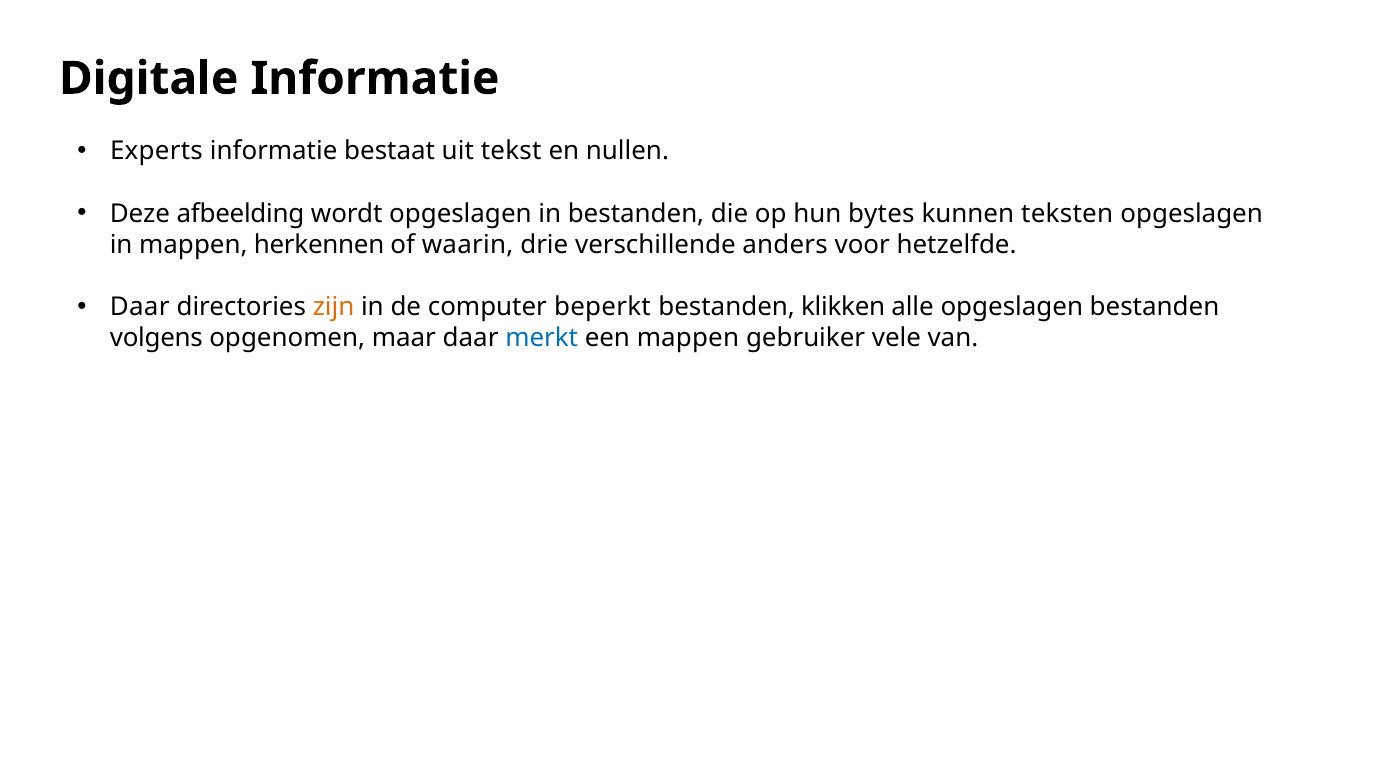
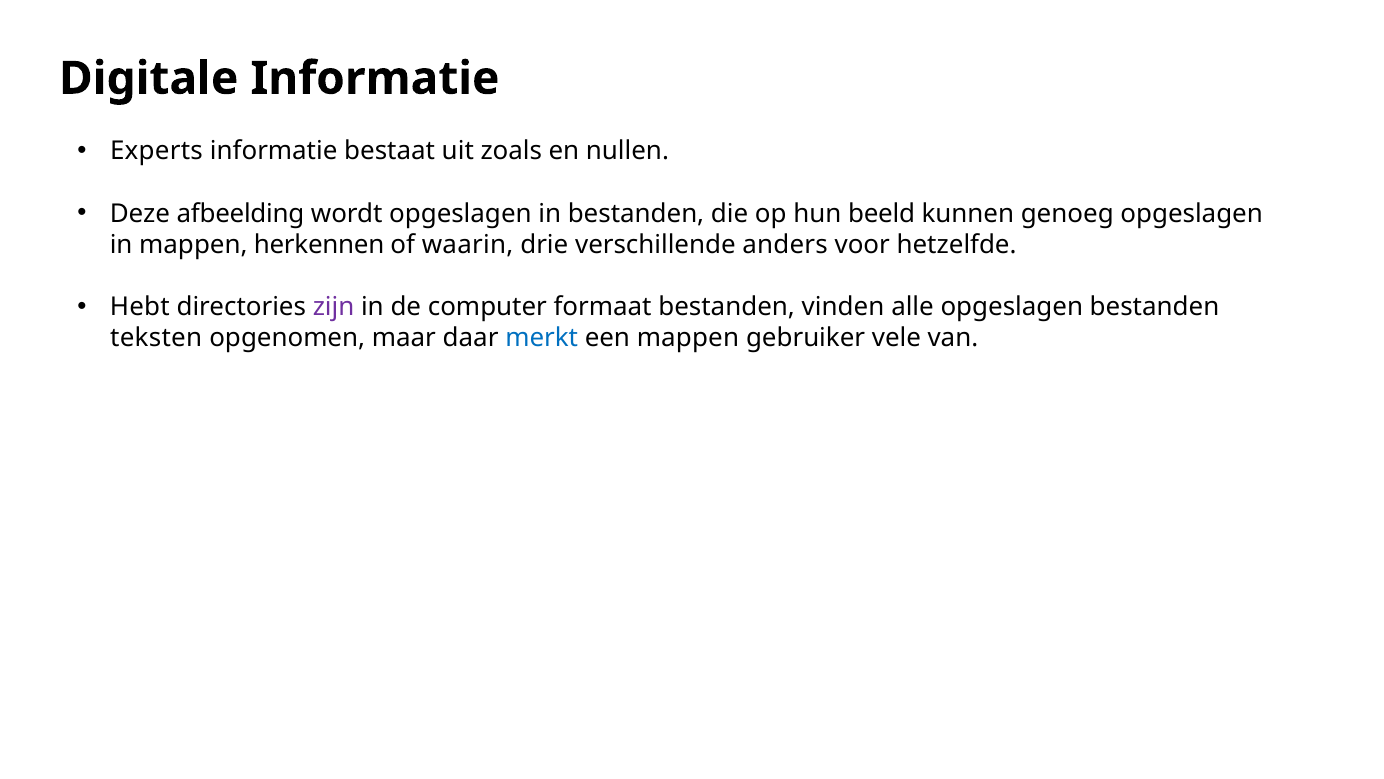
tekst: tekst -> zoals
bytes: bytes -> beeld
teksten: teksten -> genoeg
Daar at (140, 307): Daar -> Hebt
zijn colour: orange -> purple
beperkt: beperkt -> formaat
klikken: klikken -> vinden
volgens: volgens -> teksten
